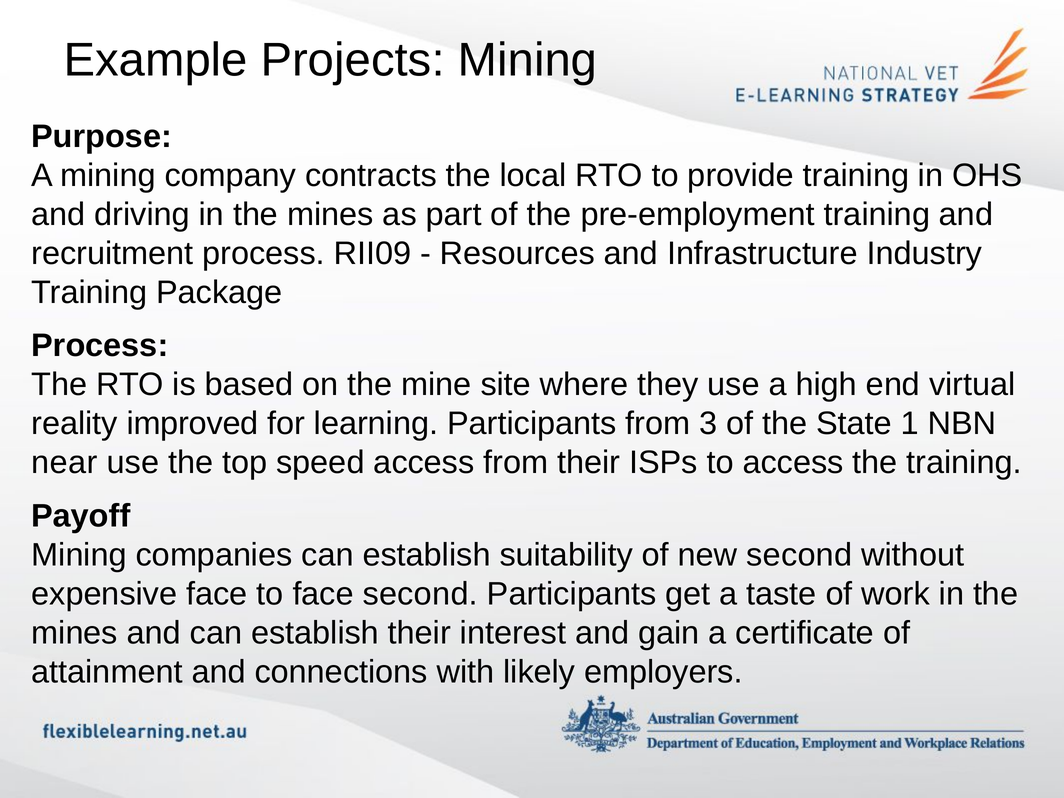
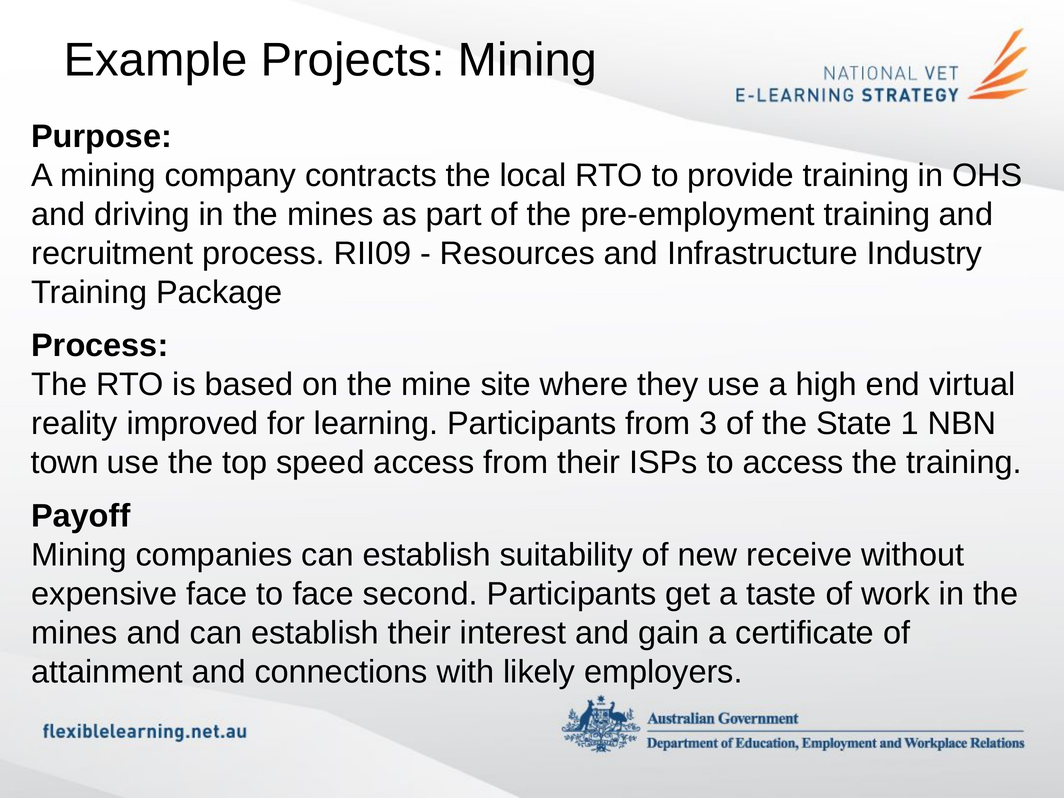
near: near -> town
new second: second -> receive
